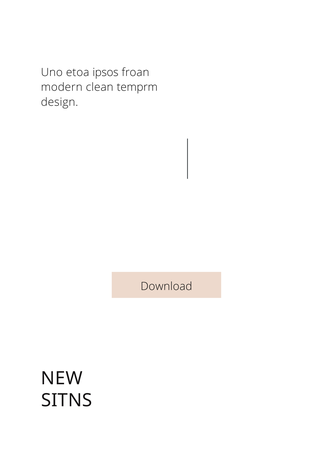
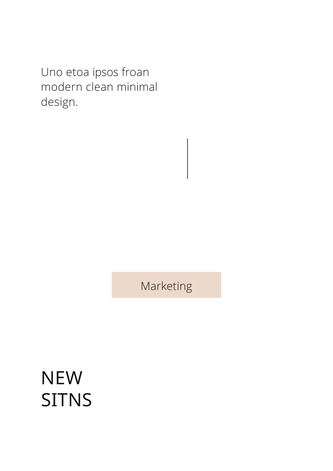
temprm: temprm -> minimal
Download: Download -> Marketing
